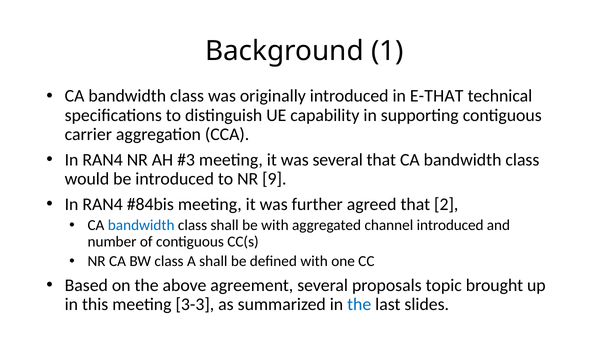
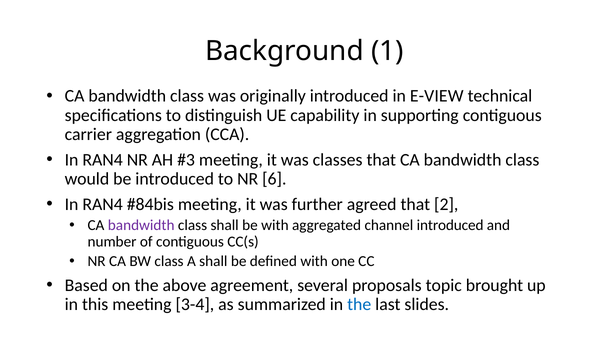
E-THAT: E-THAT -> E-VIEW
was several: several -> classes
9: 9 -> 6
bandwidth at (141, 226) colour: blue -> purple
3-3: 3-3 -> 3-4
